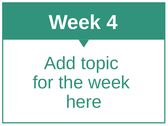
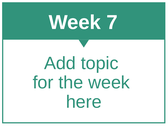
4: 4 -> 7
